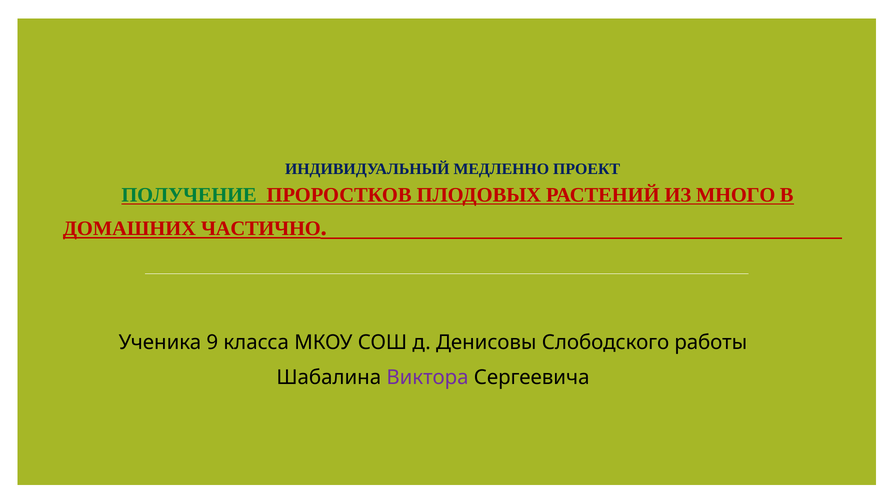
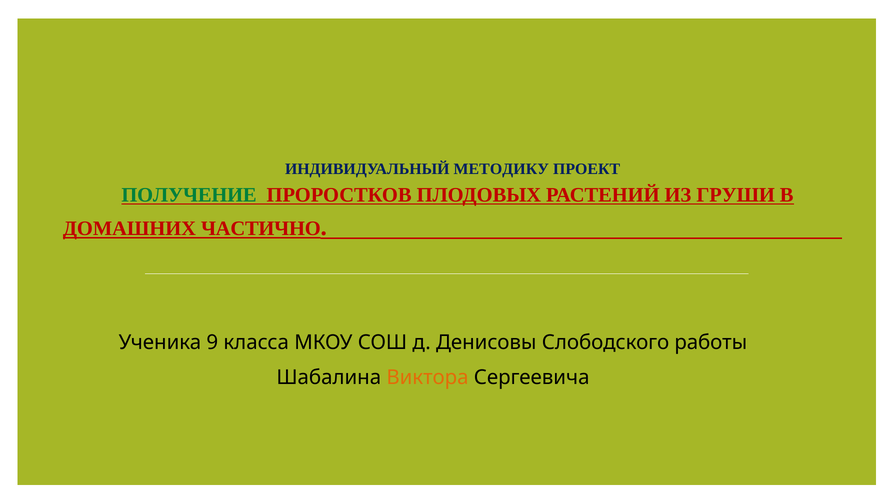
МЕДЛЕННО: МЕДЛЕННО -> МЕТОДИКУ
МНОГО: МНОГО -> ГРУШИ
Виктора colour: purple -> orange
